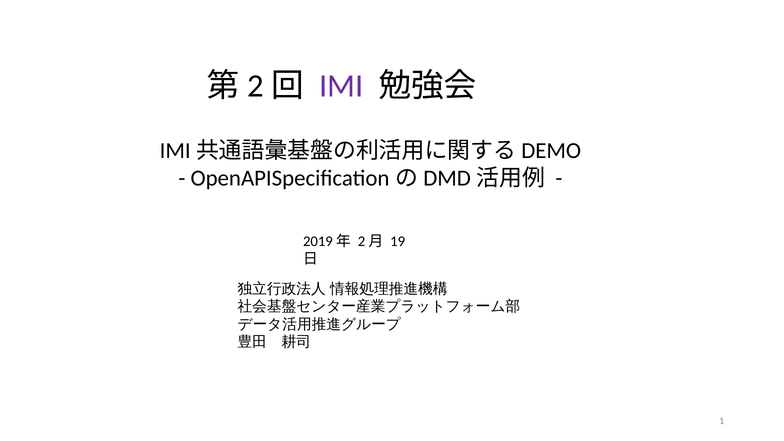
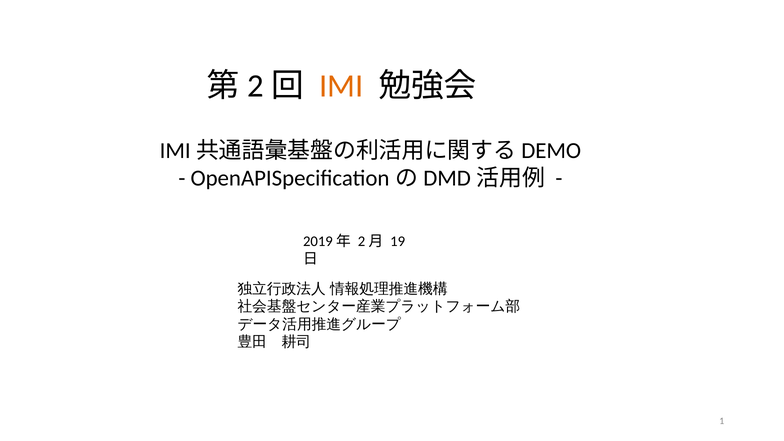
IMI colour: purple -> orange
